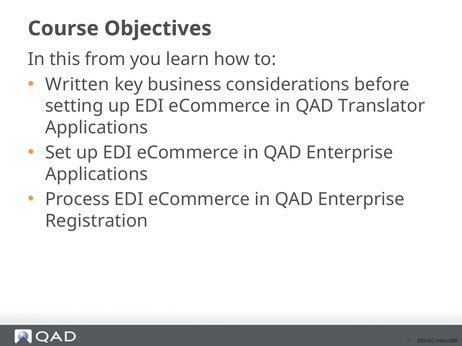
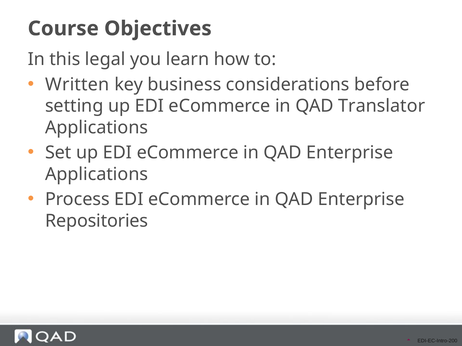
from: from -> legal
Registration: Registration -> Repositories
